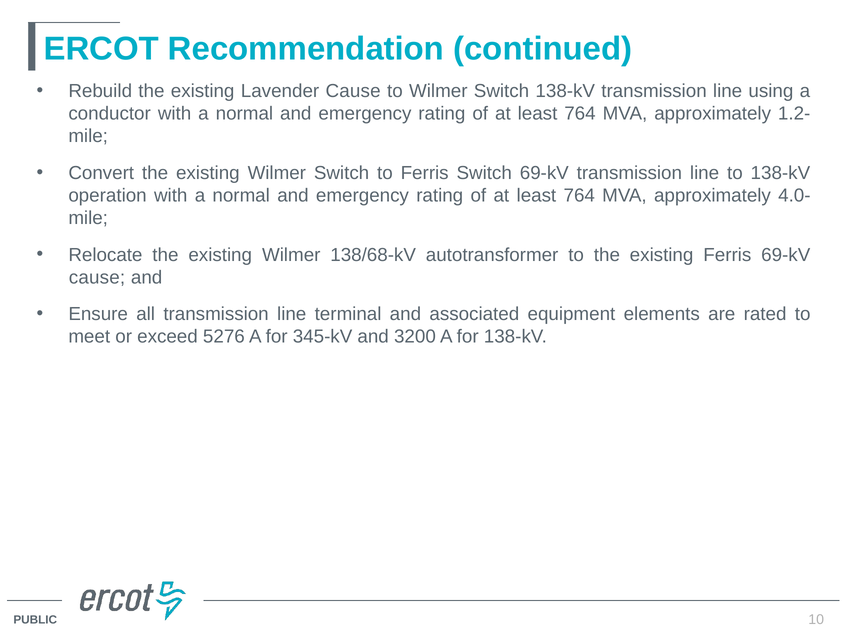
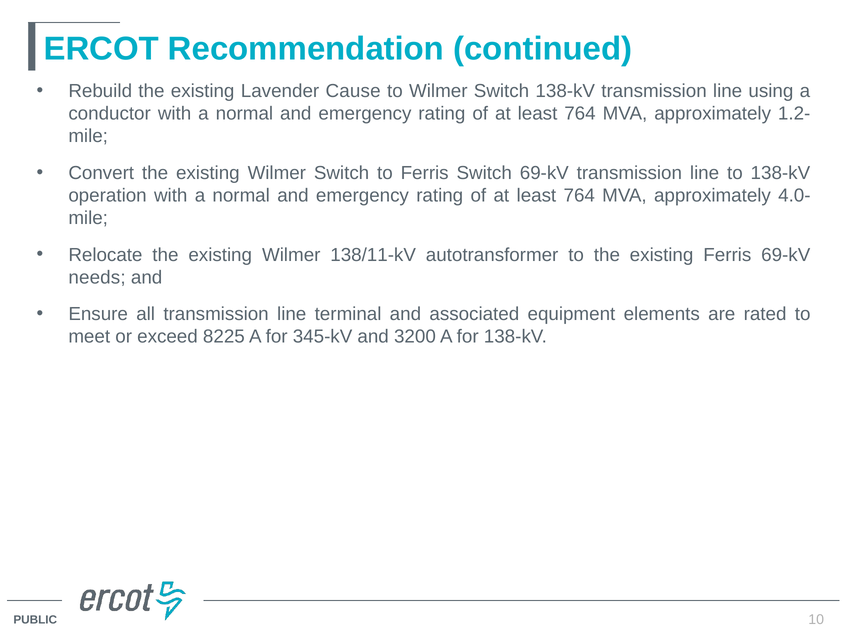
138/68-kV: 138/68-kV -> 138/11-kV
cause at (97, 277): cause -> needs
5276: 5276 -> 8225
